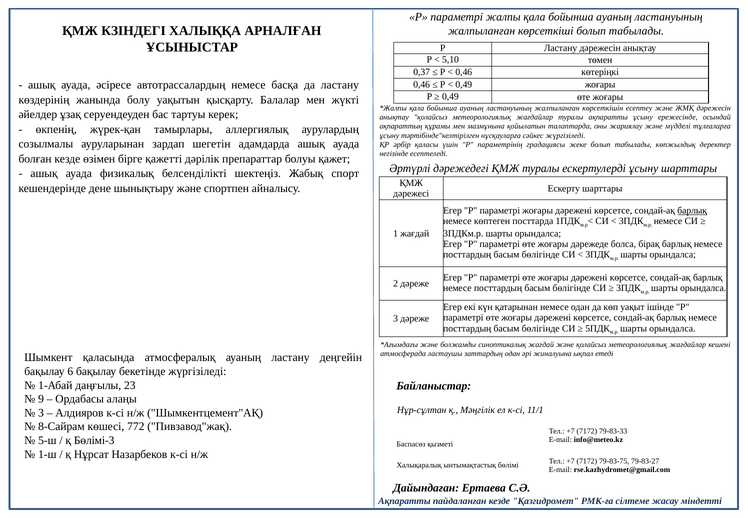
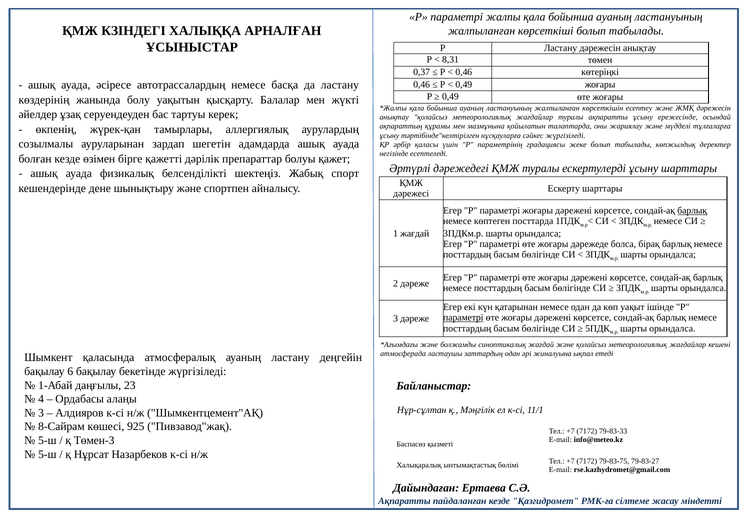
5,10: 5,10 -> 8,31
параметрі at (463, 318) underline: none -> present
9: 9 -> 4
772: 772 -> 925
Бөлімі-3: Бөлімі-3 -> Төмен-3
1-ш at (47, 454): 1-ш -> 5-ш
